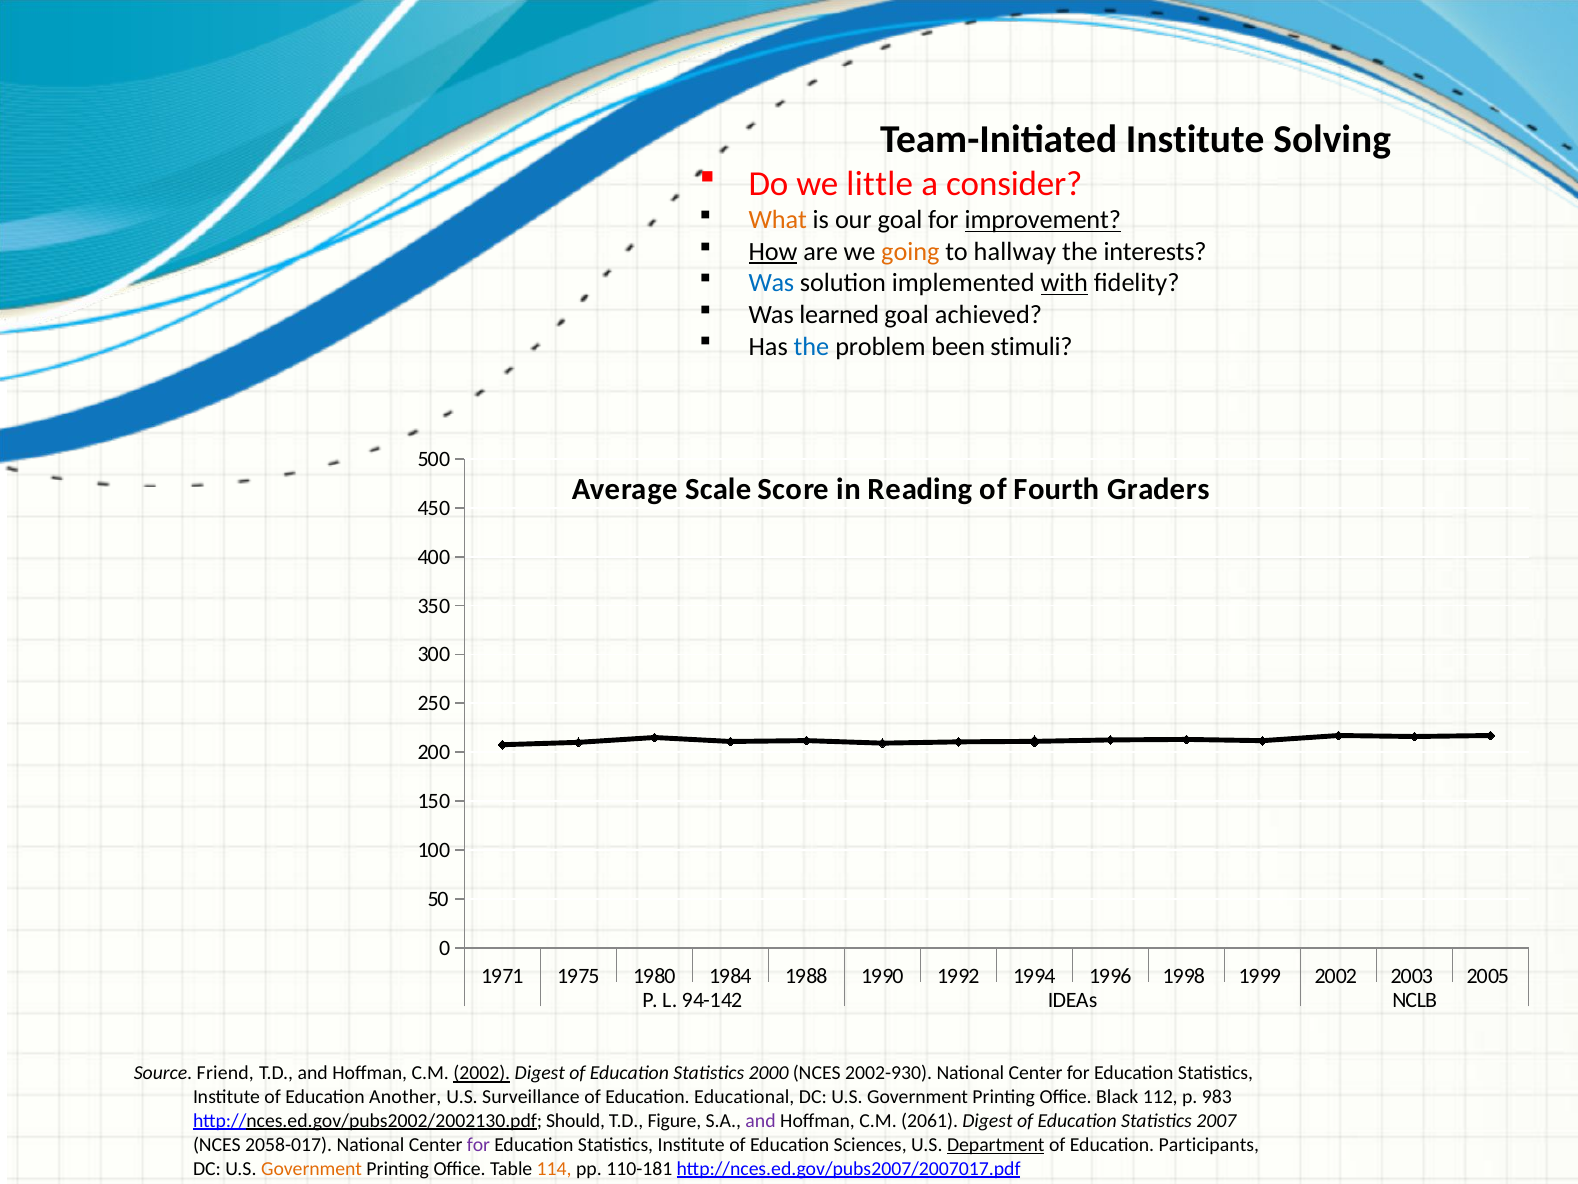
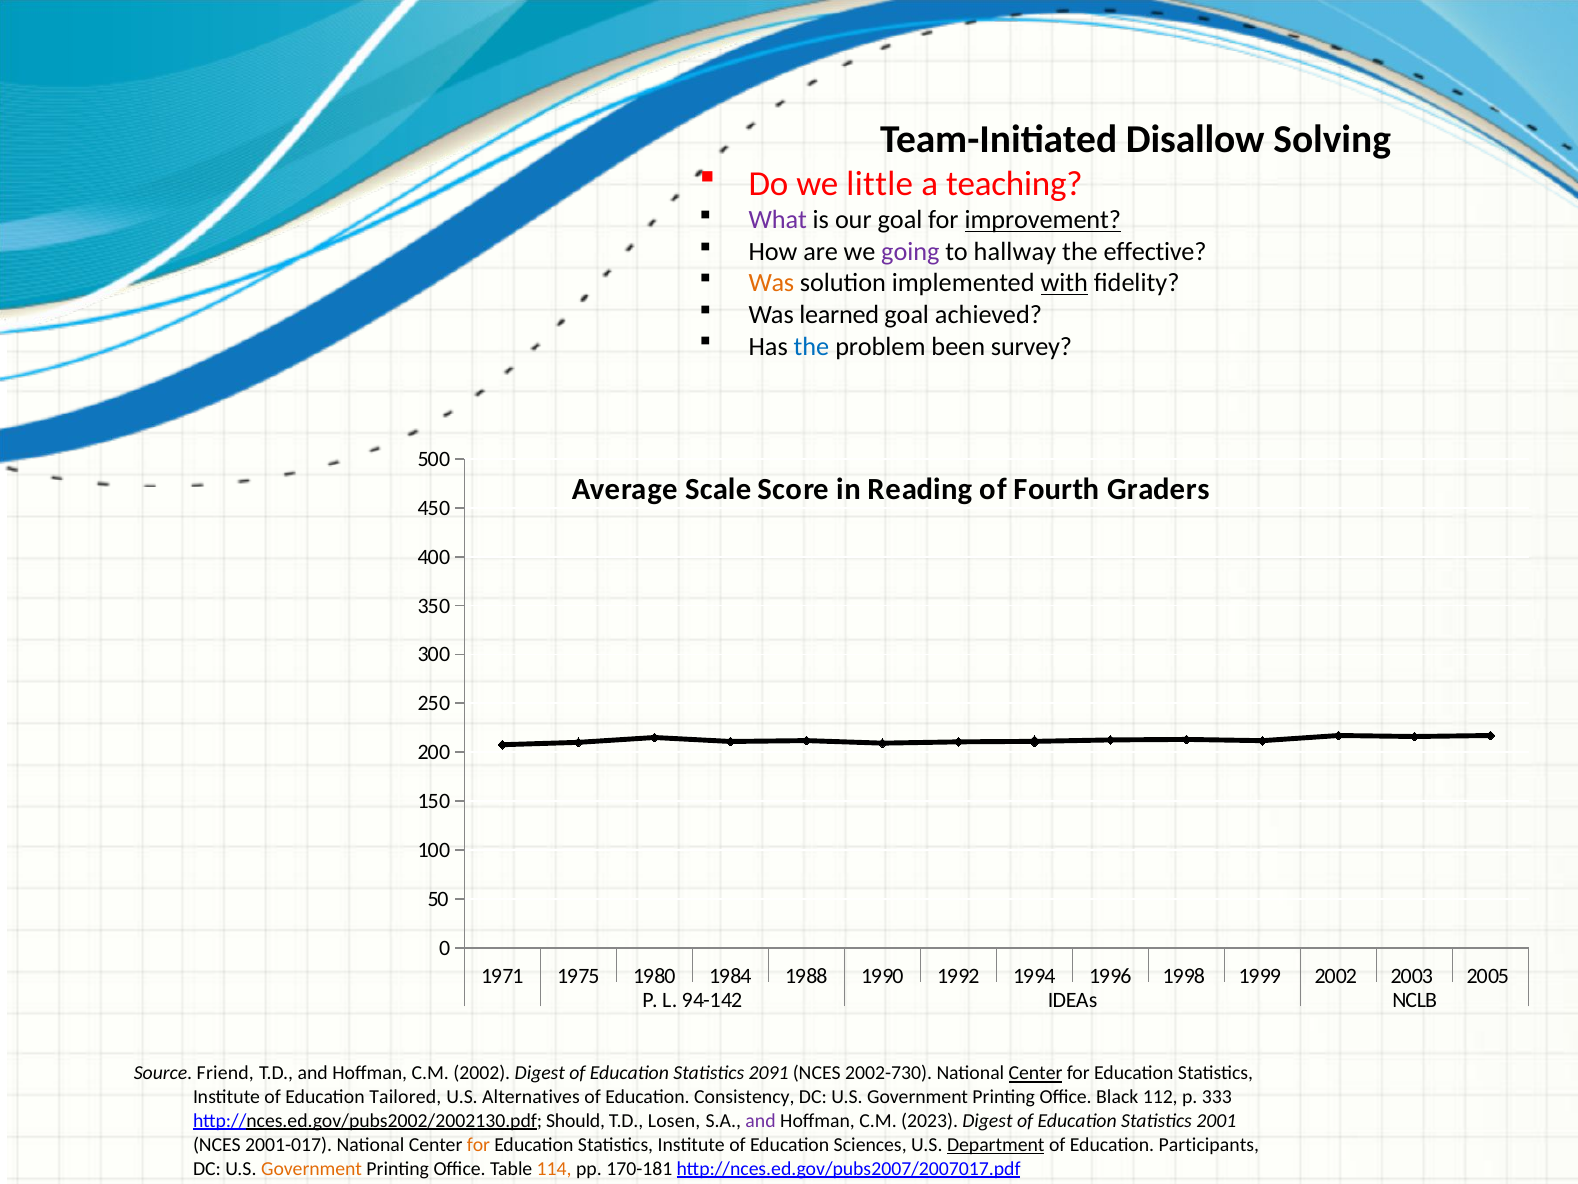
Team-Initiated Institute: Institute -> Disallow
consider: consider -> teaching
What colour: orange -> purple
How underline: present -> none
going colour: orange -> purple
interests: interests -> effective
Was at (771, 283) colour: blue -> orange
stimuli: stimuli -> survey
2002 at (482, 1073) underline: present -> none
2000: 2000 -> 2091
2002-930: 2002-930 -> 2002-730
Center at (1036, 1073) underline: none -> present
Another: Another -> Tailored
Surveillance: Surveillance -> Alternatives
Educational: Educational -> Consistency
983: 983 -> 333
Figure: Figure -> Losen
2061: 2061 -> 2023
2007: 2007 -> 2001
2058-017: 2058-017 -> 2001-017
for at (478, 1144) colour: purple -> orange
110-181: 110-181 -> 170-181
